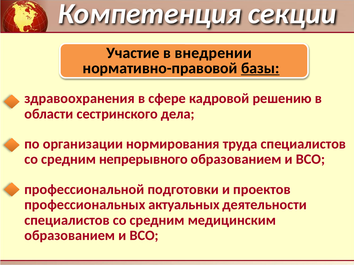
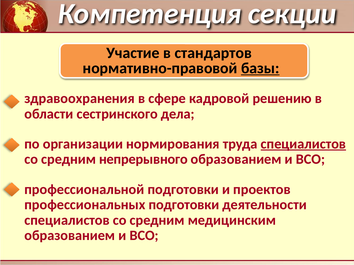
внедрении: внедрении -> стандартов
специалистов at (303, 144) underline: none -> present
профессиональных актуальных: актуальных -> подготовки
